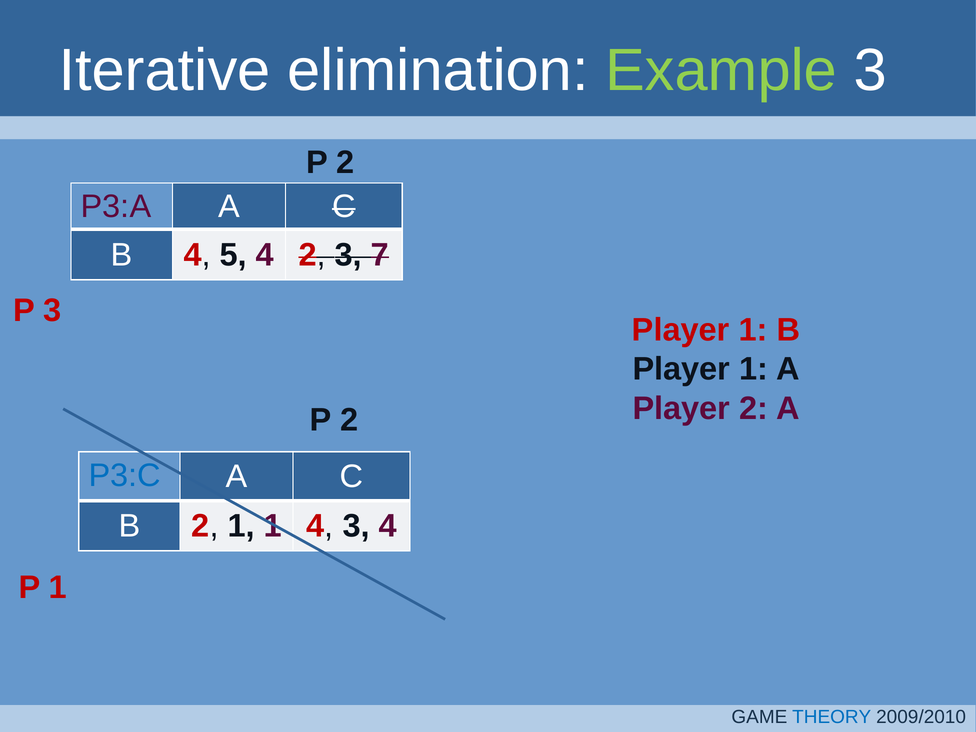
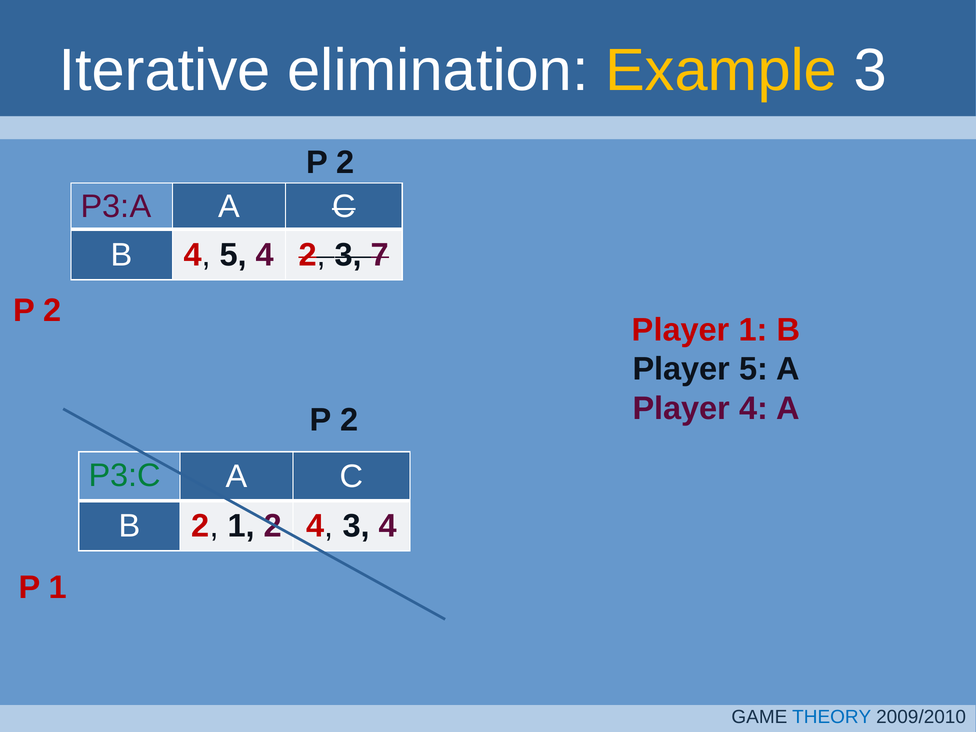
Example colour: light green -> yellow
3 at (52, 311): 3 -> 2
1 at (754, 369): 1 -> 5
Player 2: 2 -> 4
P3:C colour: blue -> green
1 1: 1 -> 2
